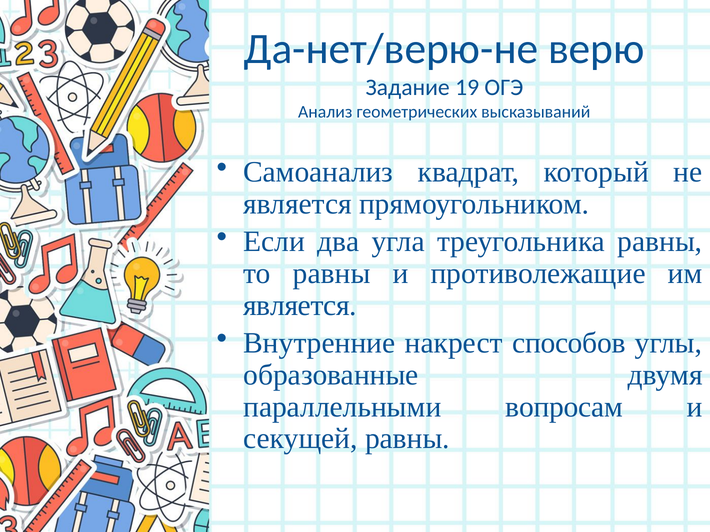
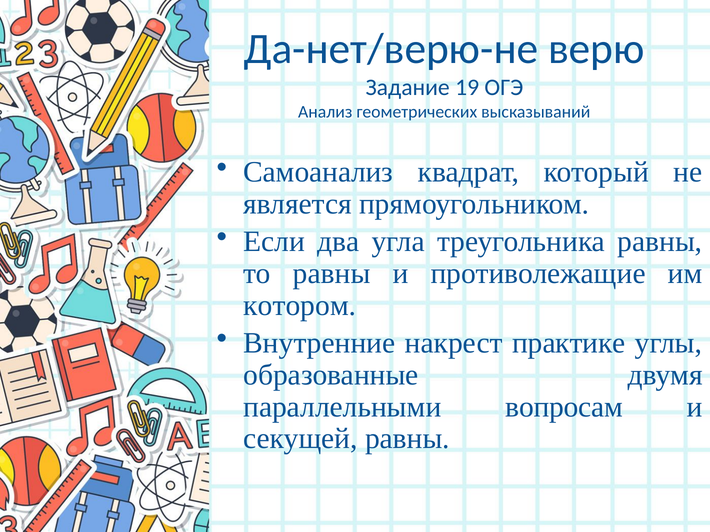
является at (300, 306): является -> котором
способов: способов -> практике
